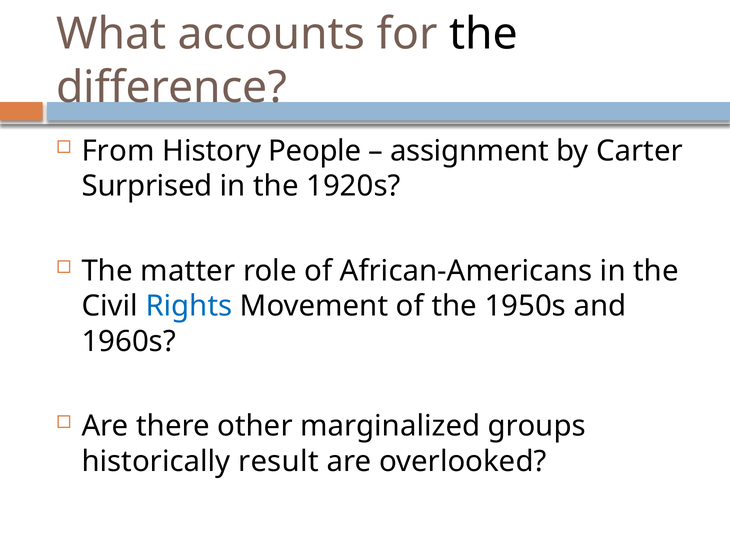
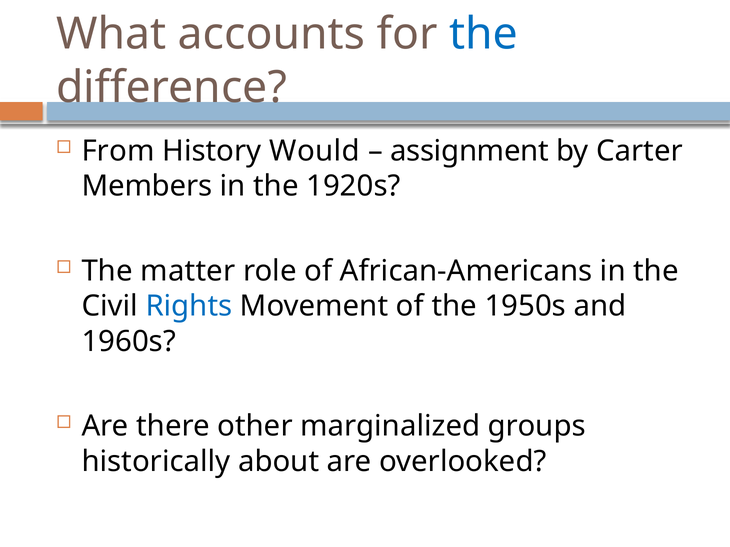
the at (484, 34) colour: black -> blue
People: People -> Would
Surprised: Surprised -> Members
result: result -> about
